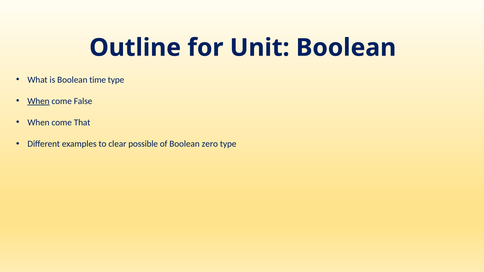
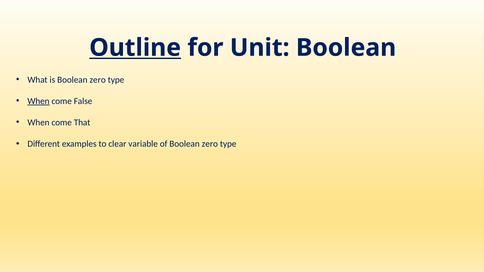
Outline underline: none -> present
is Boolean time: time -> zero
possible: possible -> variable
